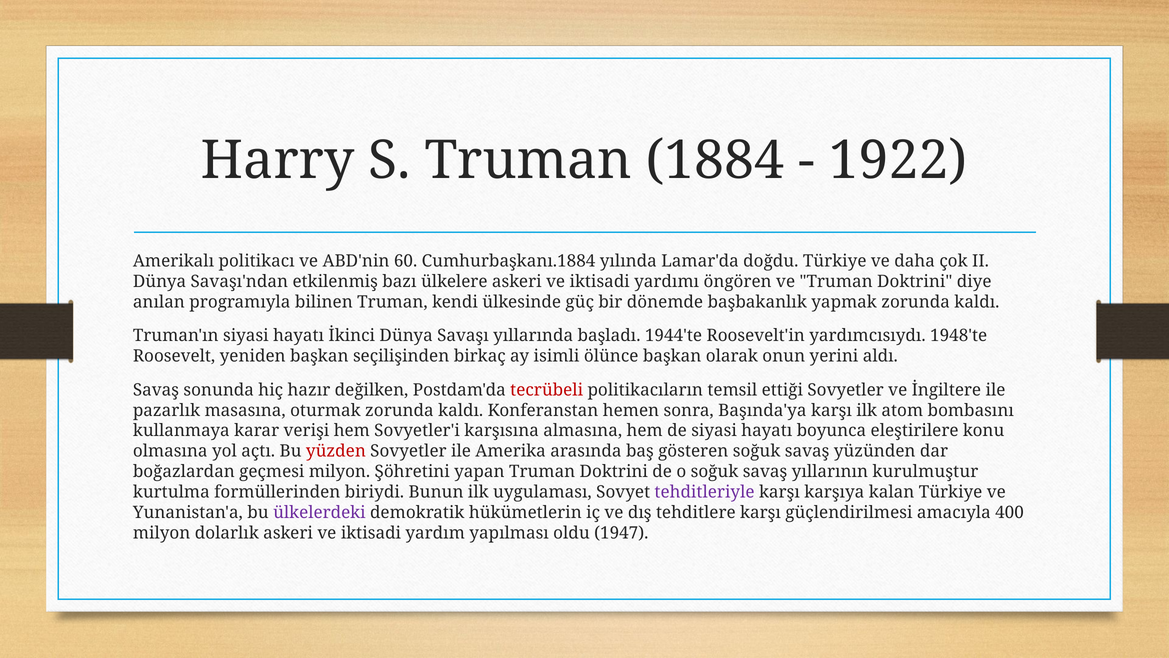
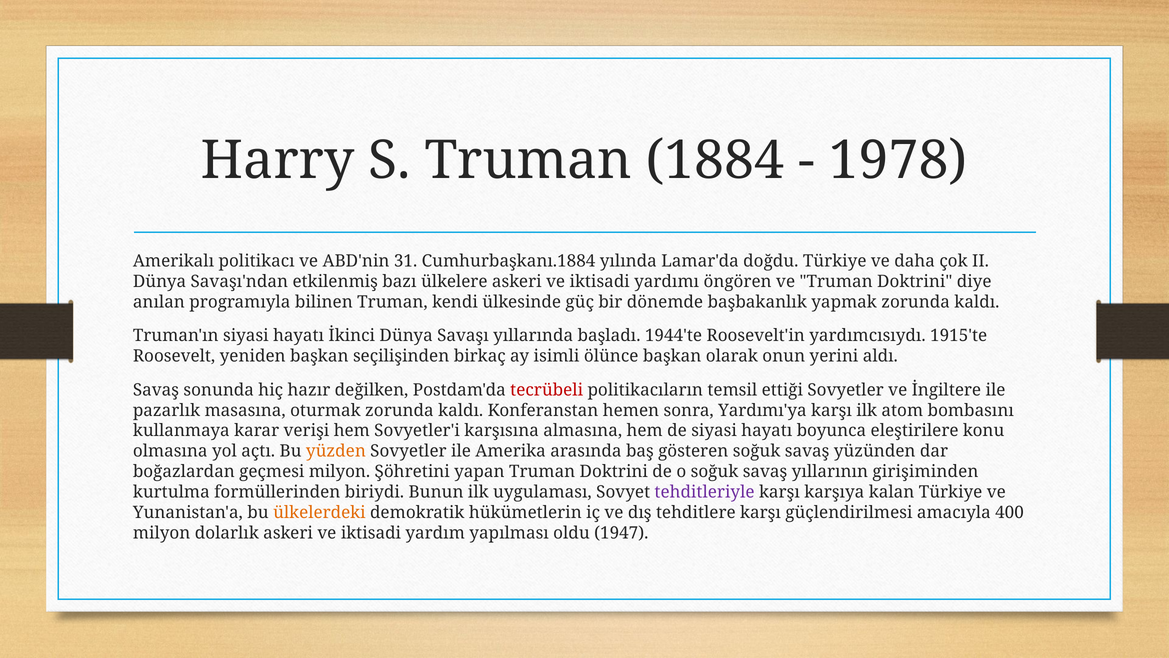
1922: 1922 -> 1978
60: 60 -> 31
1948'te: 1948'te -> 1915'te
Başında'ya: Başında'ya -> Yardımı'ya
yüzden colour: red -> orange
kurulmuştur: kurulmuştur -> girişiminden
ülkelerdeki colour: purple -> orange
